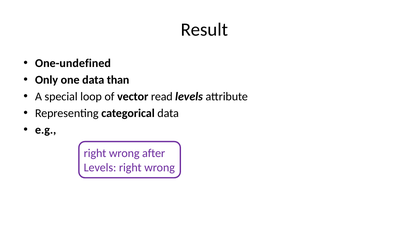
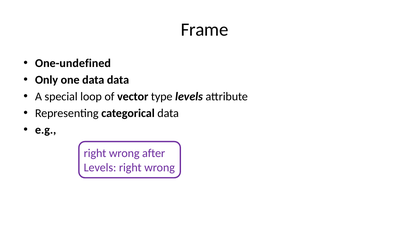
Result: Result -> Frame
data than: than -> data
read: read -> type
